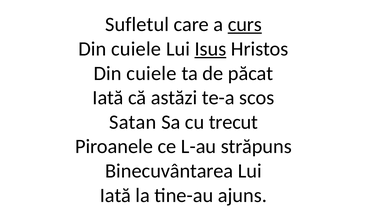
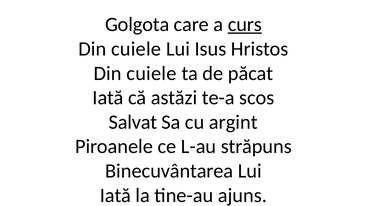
Sufletul: Sufletul -> Golgota
Isus underline: present -> none
Satan: Satan -> Salvat
trecut: trecut -> argint
